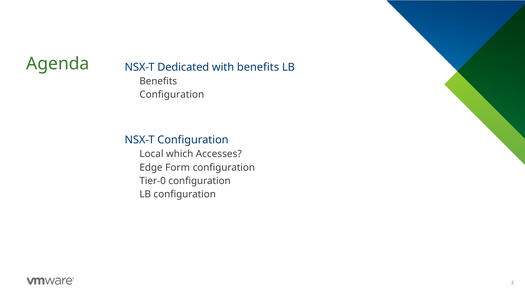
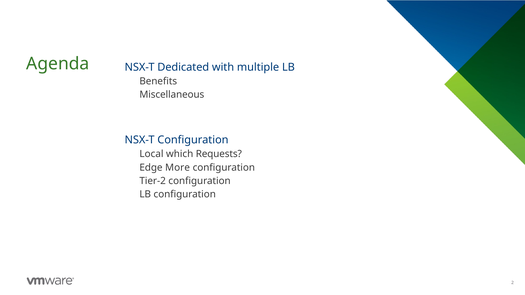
with benefits: benefits -> multiple
Configuration at (172, 95): Configuration -> Miscellaneous
Accesses: Accesses -> Requests
Form: Form -> More
Tier-0: Tier-0 -> Tier-2
